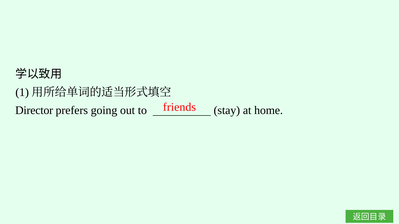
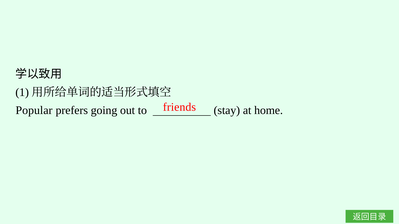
Director: Director -> Popular
